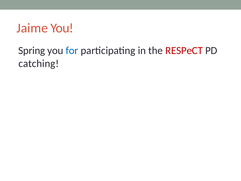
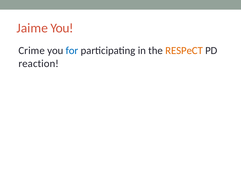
Spring: Spring -> Crime
RESPeCT colour: red -> orange
catching: catching -> reaction
